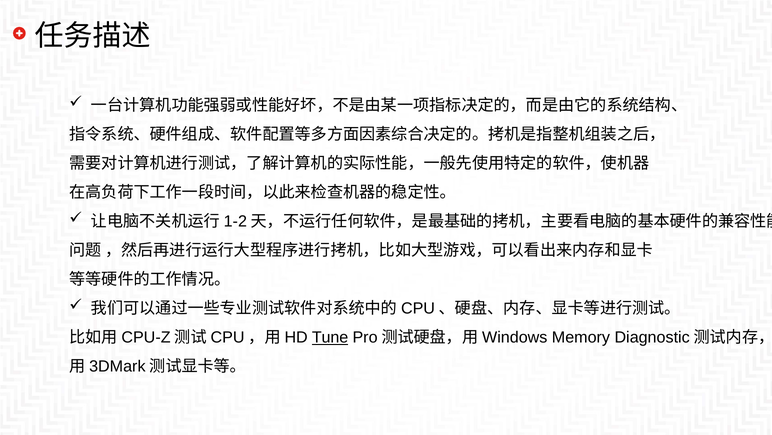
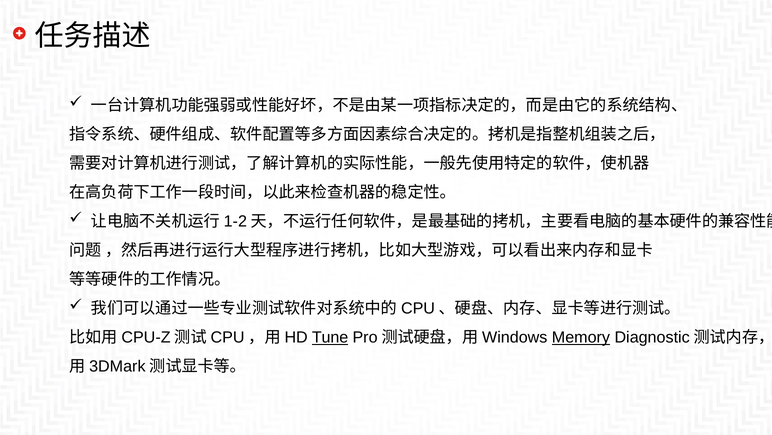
Memory underline: none -> present
